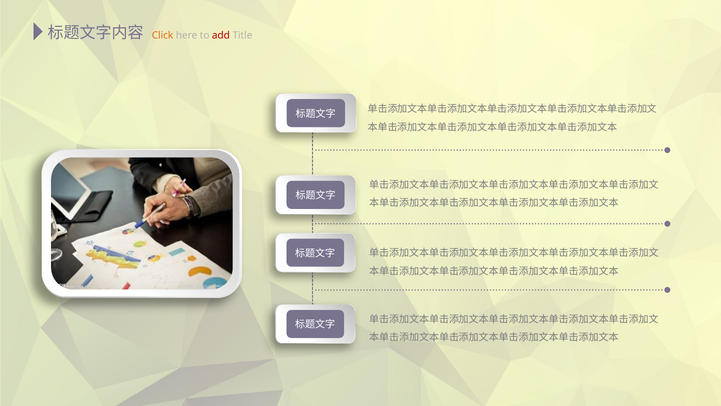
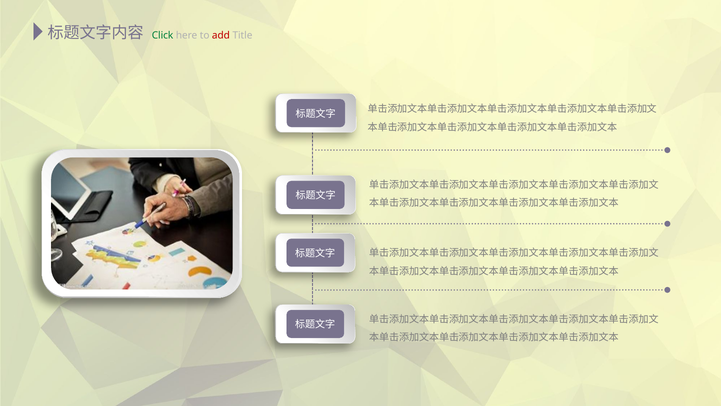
Click colour: orange -> green
